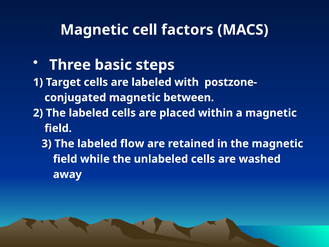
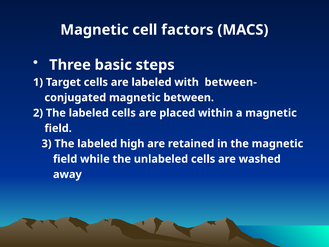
postzone-: postzone- -> between-
flow: flow -> high
